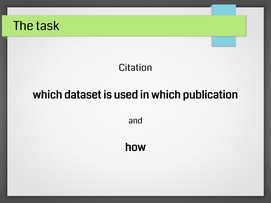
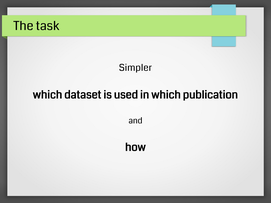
Citation: Citation -> Simpler
